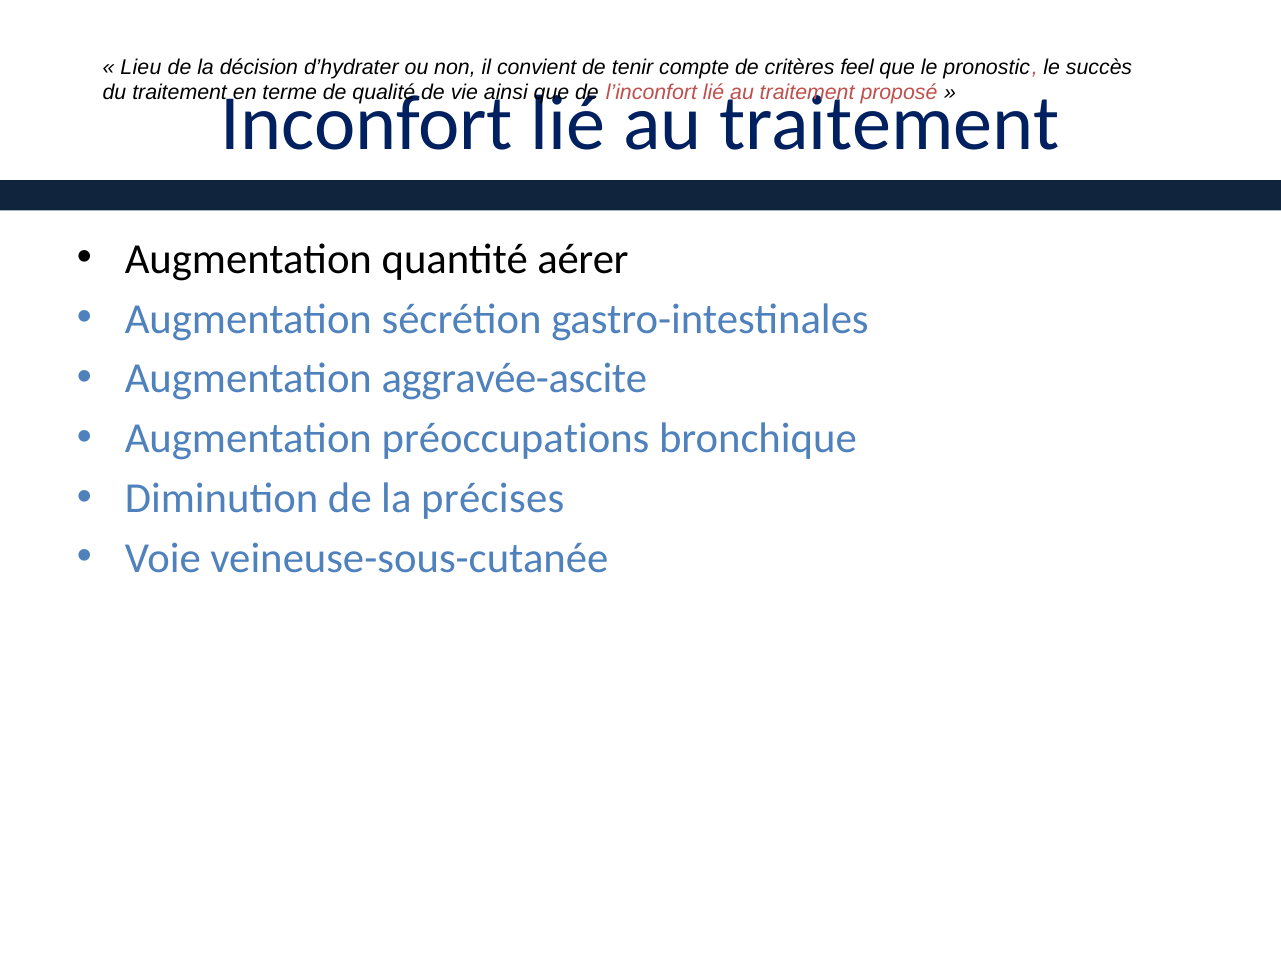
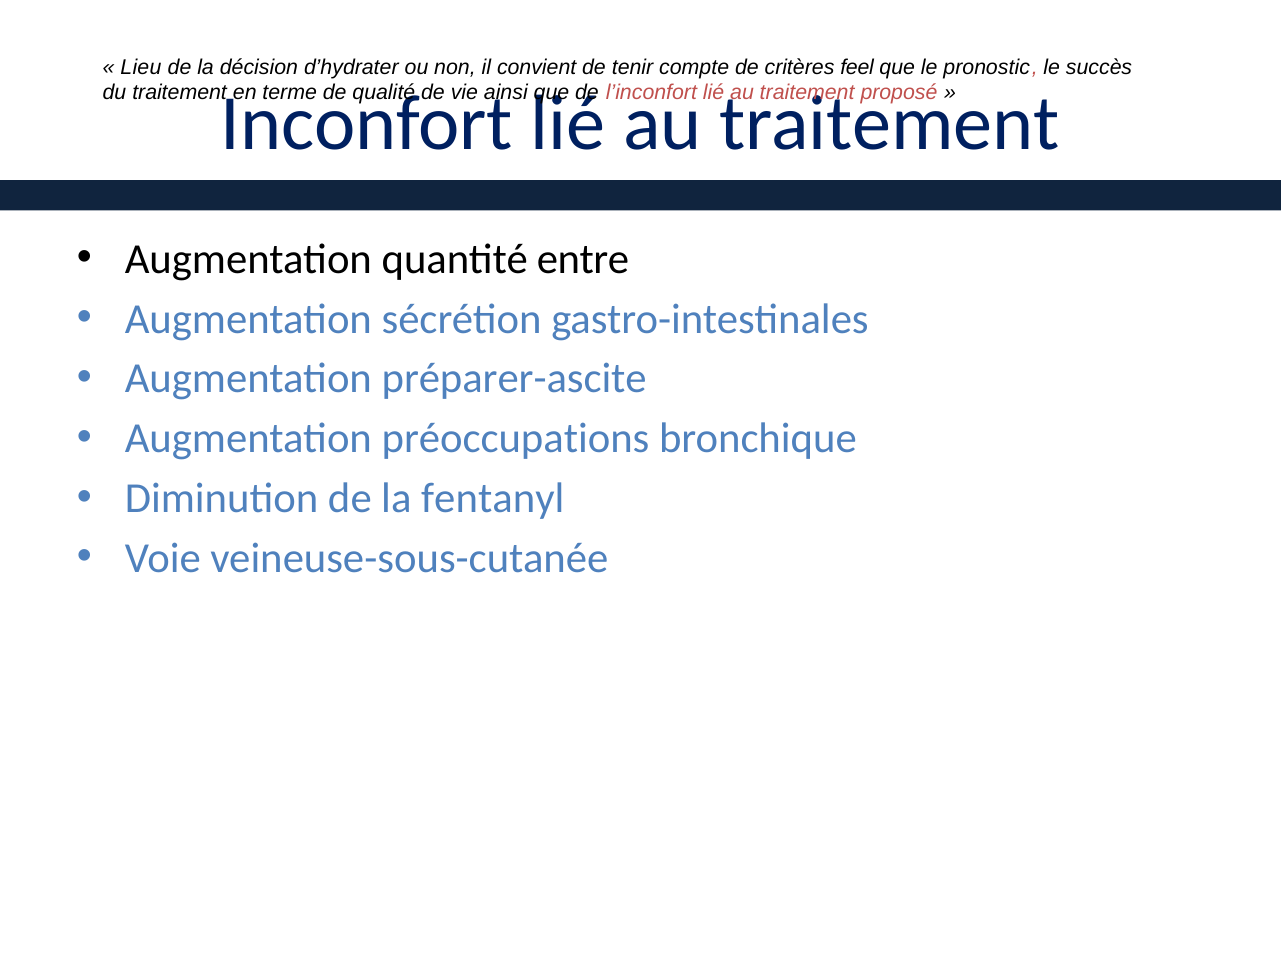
aérer: aérer -> entre
aggravée-ascite: aggravée-ascite -> préparer-ascite
précises: précises -> fentanyl
